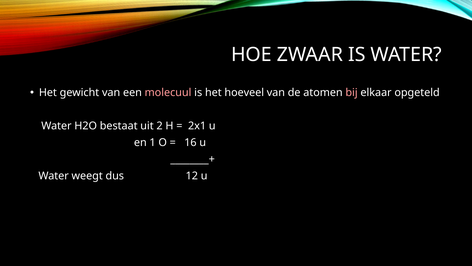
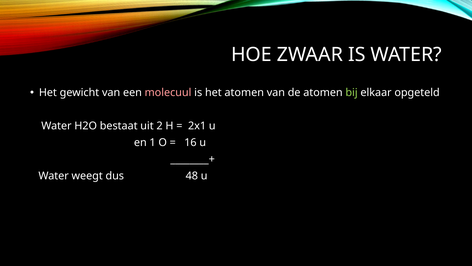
het hoeveel: hoeveel -> atomen
bij colour: pink -> light green
12: 12 -> 48
